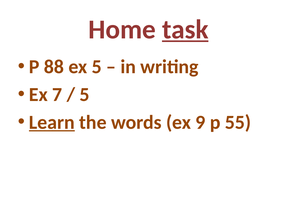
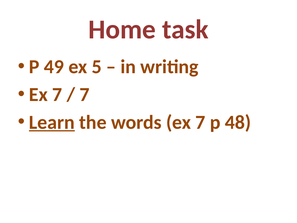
task underline: present -> none
88: 88 -> 49
5 at (85, 94): 5 -> 7
words ex 9: 9 -> 7
55: 55 -> 48
